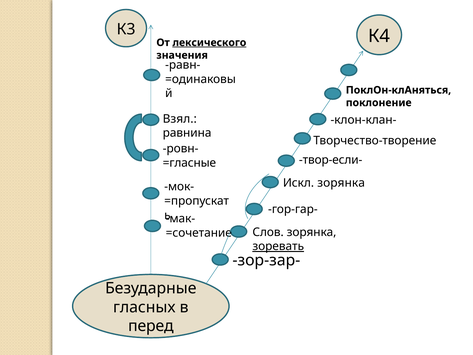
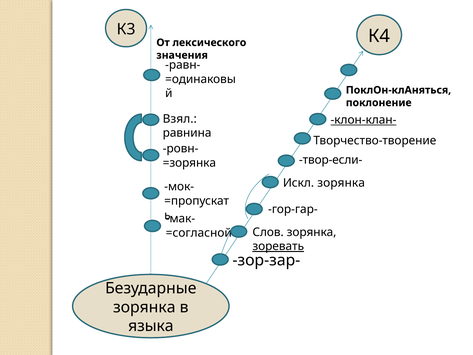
лексического underline: present -> none
клон-клан- underline: none -> present
=гласные: =гласные -> =зорянка
=сочетание: =сочетание -> =согласной
гласных at (144, 307): гласных -> зорянка
перед: перед -> языка
